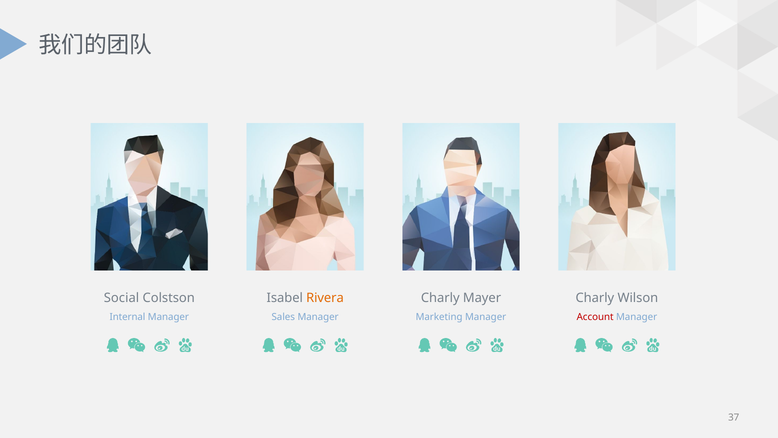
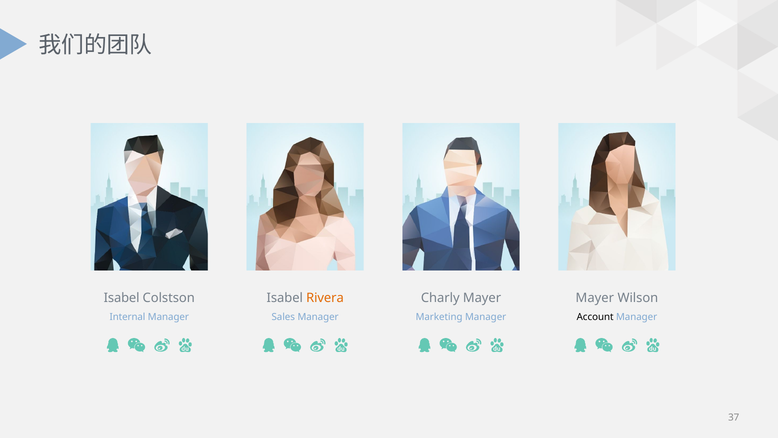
Social at (121, 298): Social -> Isabel
Charly at (595, 298): Charly -> Mayer
Account colour: red -> black
